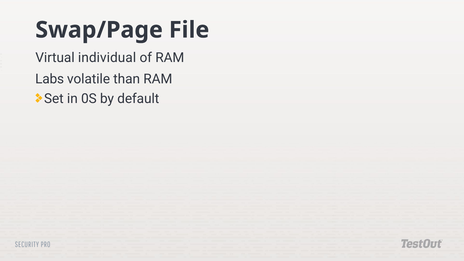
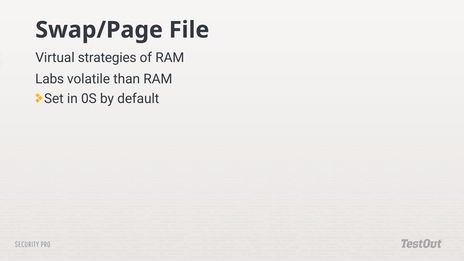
individual: individual -> strategies
